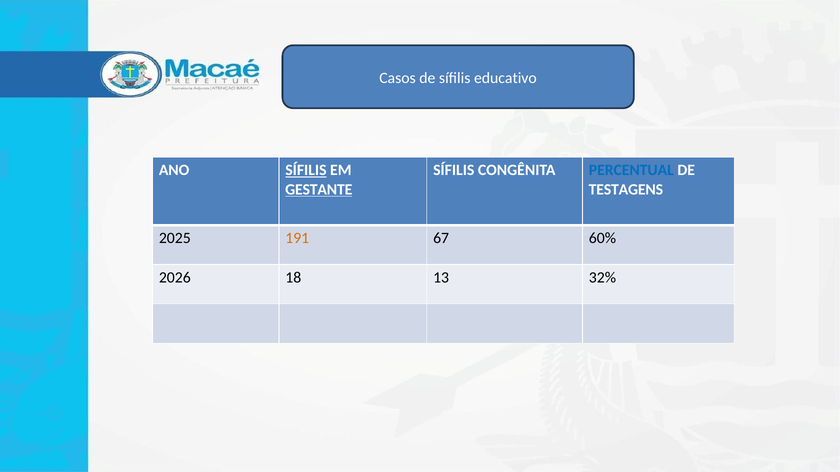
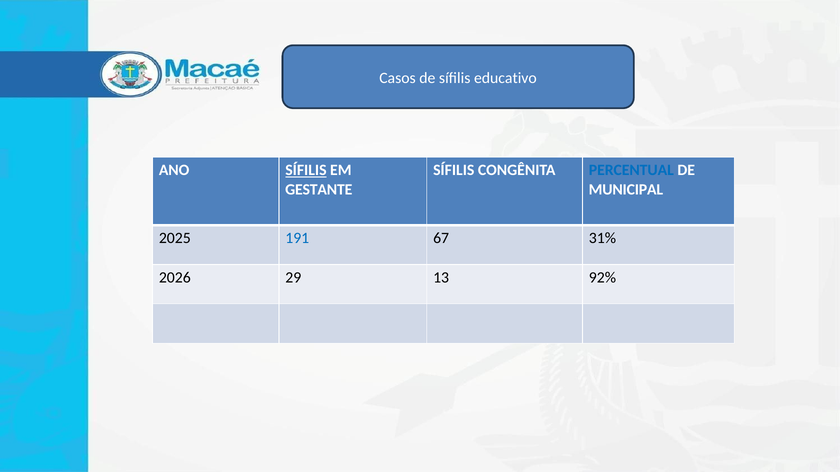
GESTANTE underline: present -> none
TESTAGENS: TESTAGENS -> MUNICIPAL
191 colour: orange -> blue
60%: 60% -> 31%
18: 18 -> 29
32%: 32% -> 92%
